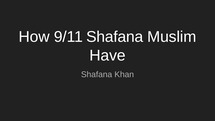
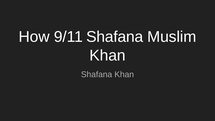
Have at (108, 55): Have -> Khan
